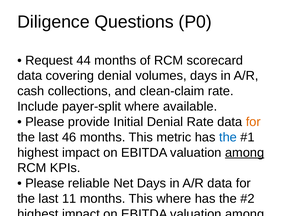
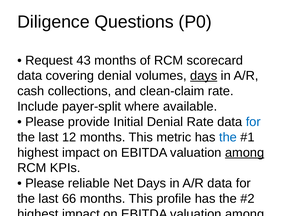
44: 44 -> 43
days at (204, 76) underline: none -> present
for at (253, 122) colour: orange -> blue
46: 46 -> 12
11: 11 -> 66
This where: where -> profile
